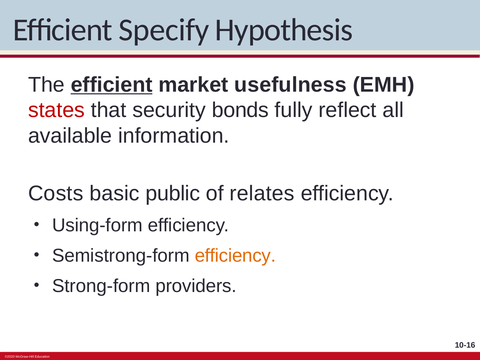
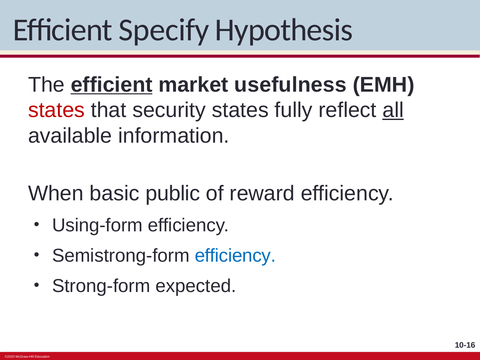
security bonds: bonds -> states
all underline: none -> present
Costs: Costs -> When
relates: relates -> reward
efficiency at (235, 256) colour: orange -> blue
providers: providers -> expected
